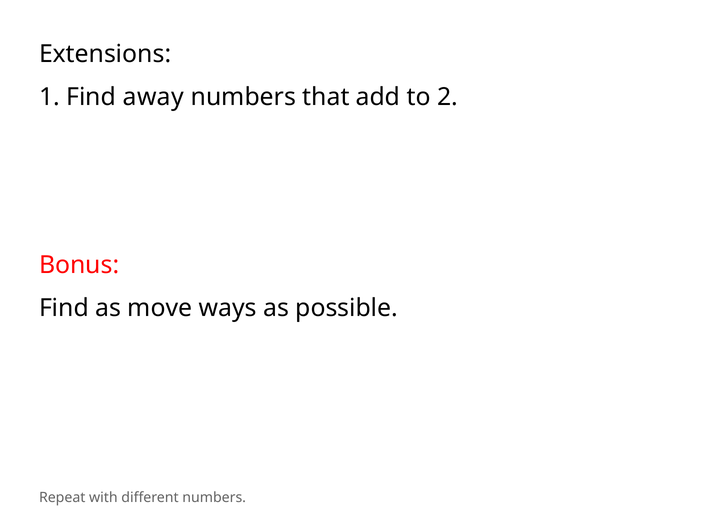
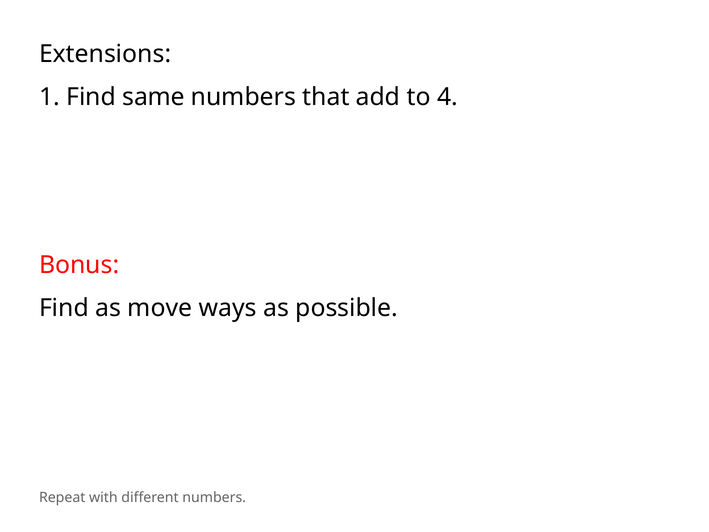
away: away -> same
2: 2 -> 4
